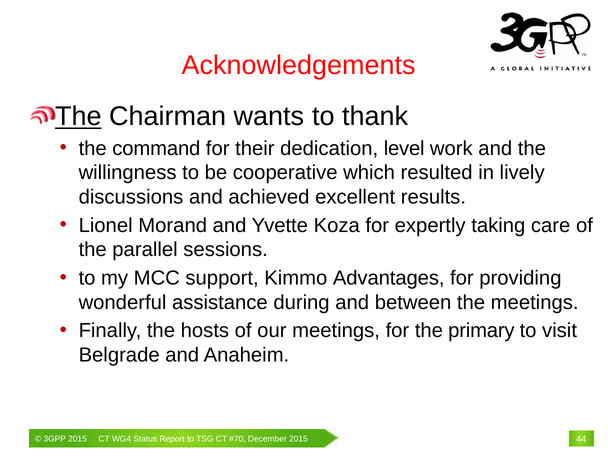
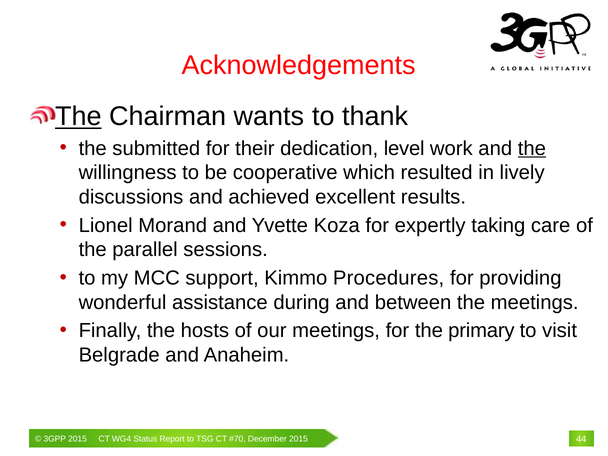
command: command -> submitted
the at (532, 148) underline: none -> present
Advantages: Advantages -> Procedures
